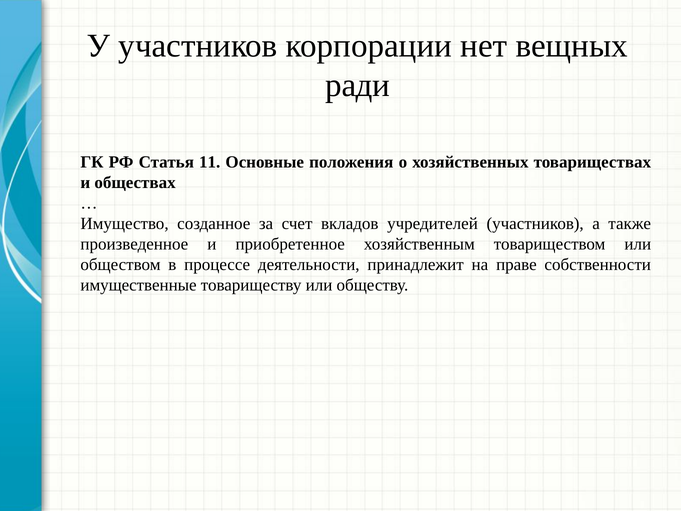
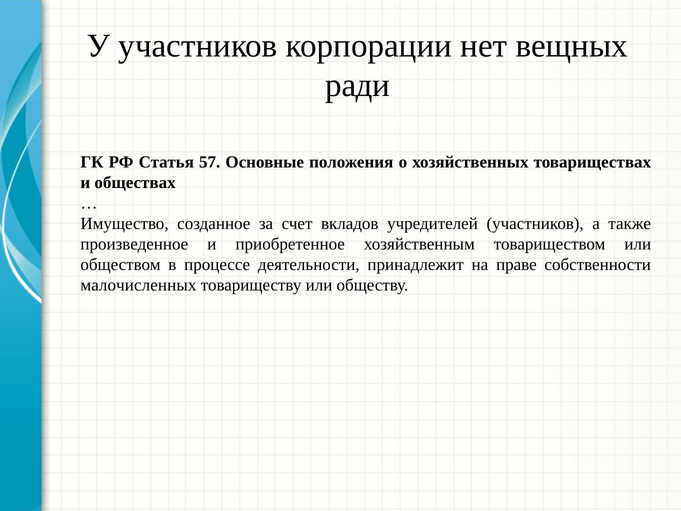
11: 11 -> 57
имущественные: имущественные -> малочисленных
